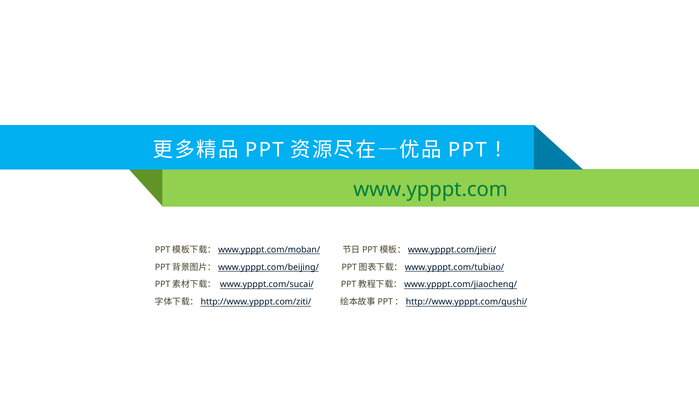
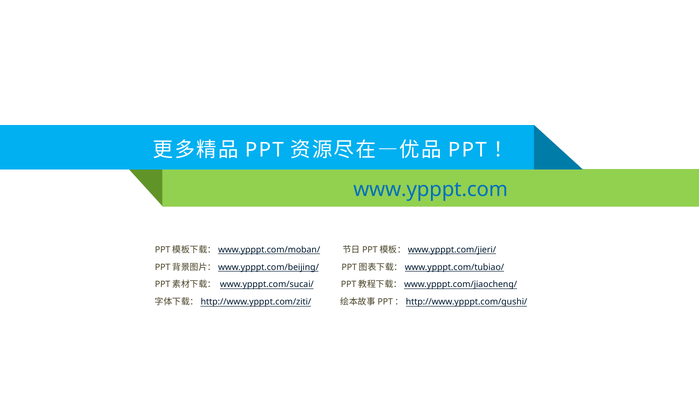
www.ypppt.com colour: green -> blue
